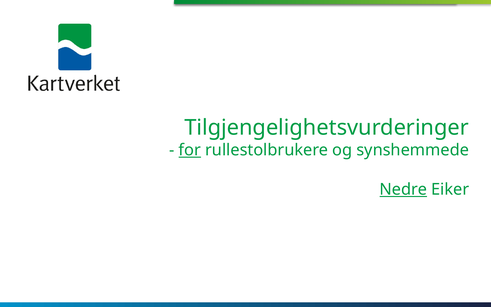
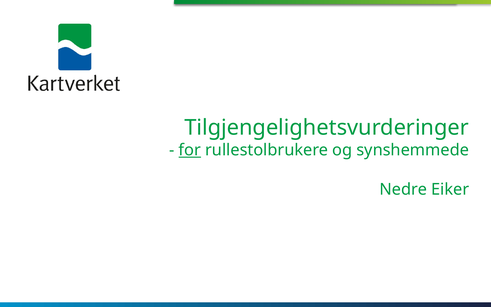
Nedre underline: present -> none
